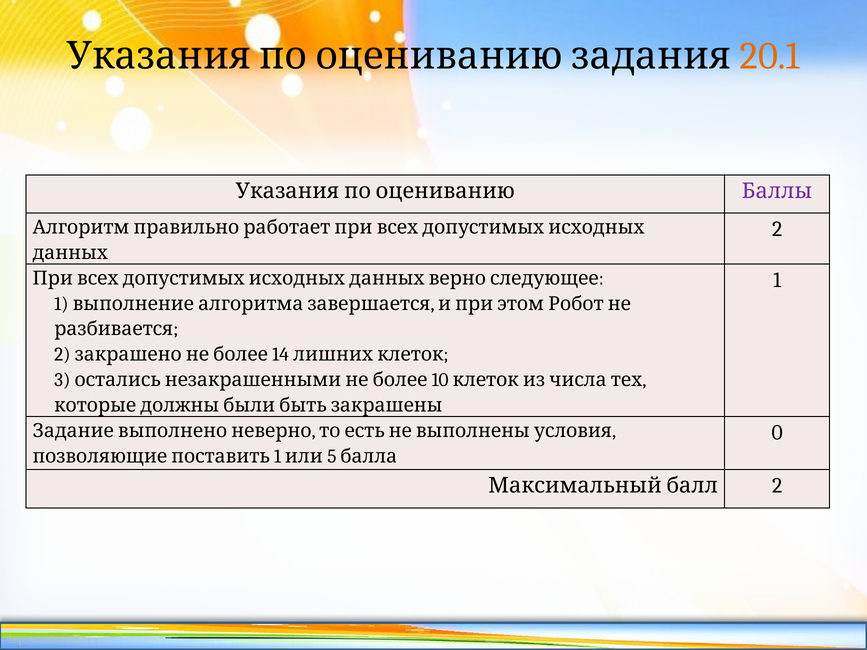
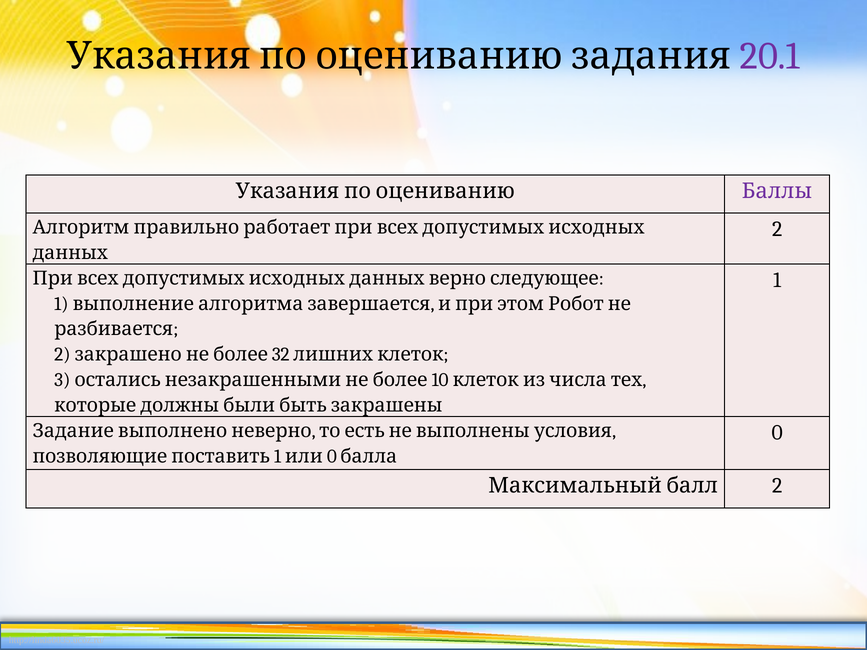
20.1 colour: orange -> purple
14: 14 -> 32
1 5: 5 -> 0
